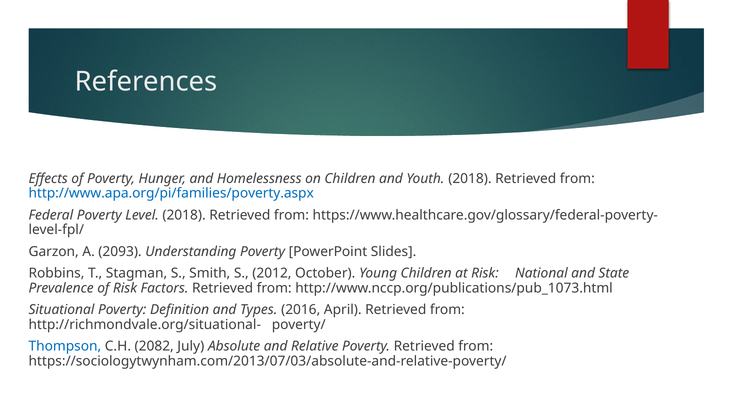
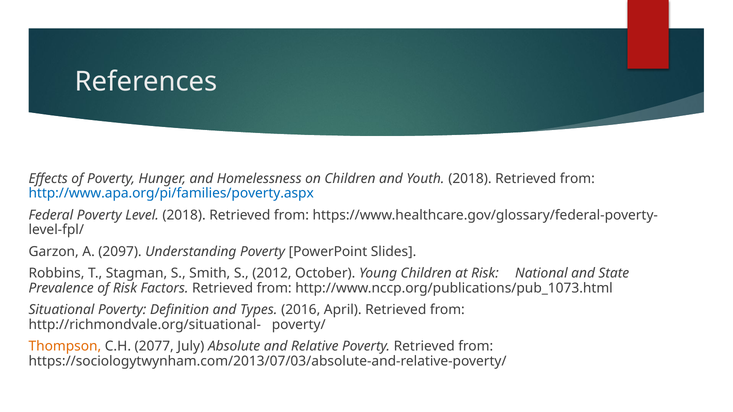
2093: 2093 -> 2097
Thompson colour: blue -> orange
2082: 2082 -> 2077
